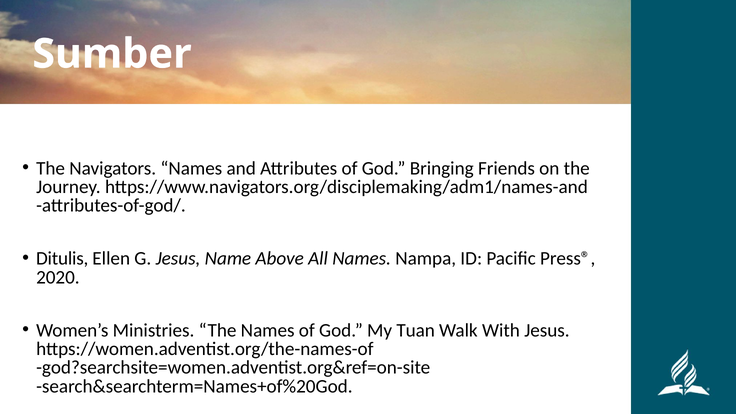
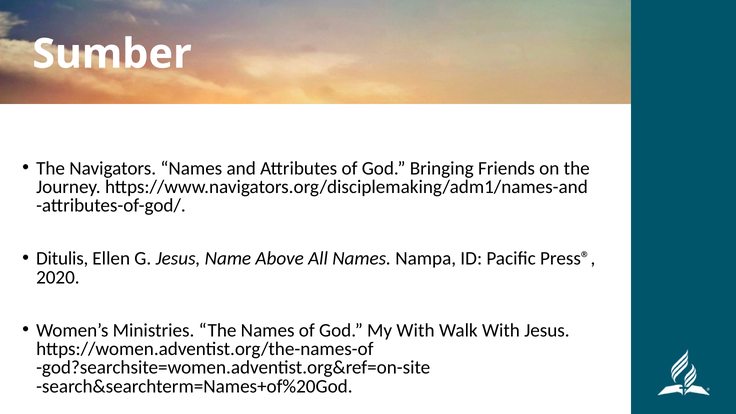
My Tuan: Tuan -> With
